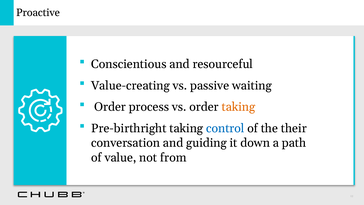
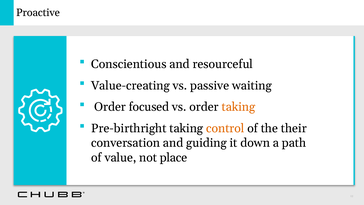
process: process -> focused
control colour: blue -> orange
from: from -> place
